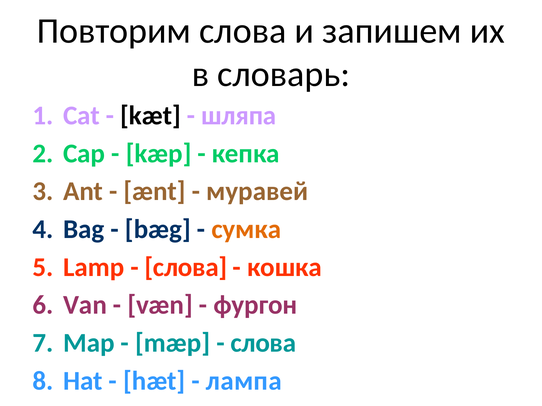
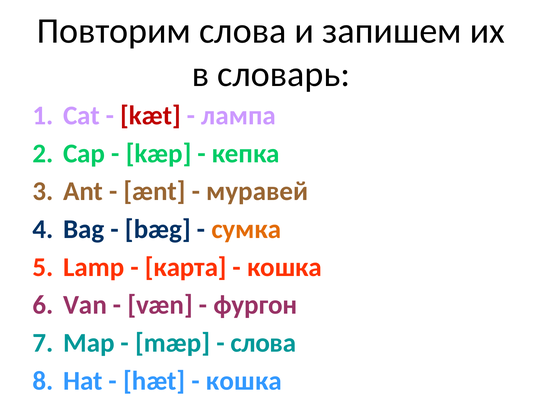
kæt colour: black -> red
шляпа: шляпа -> лампа
слова at (186, 267): слова -> карта
лампа at (244, 381): лампа -> кошка
